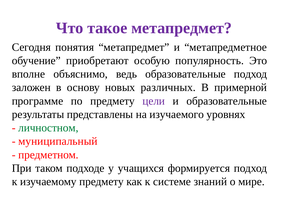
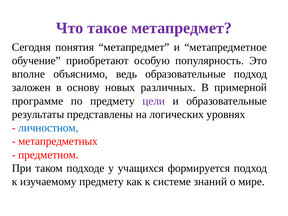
изучаемого: изучаемого -> логических
личностном colour: green -> blue
муниципальный: муниципальный -> метапредметных
